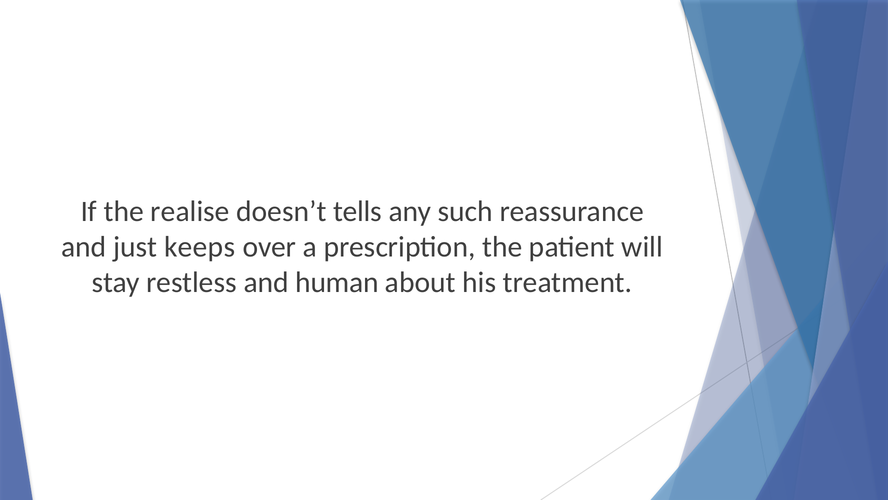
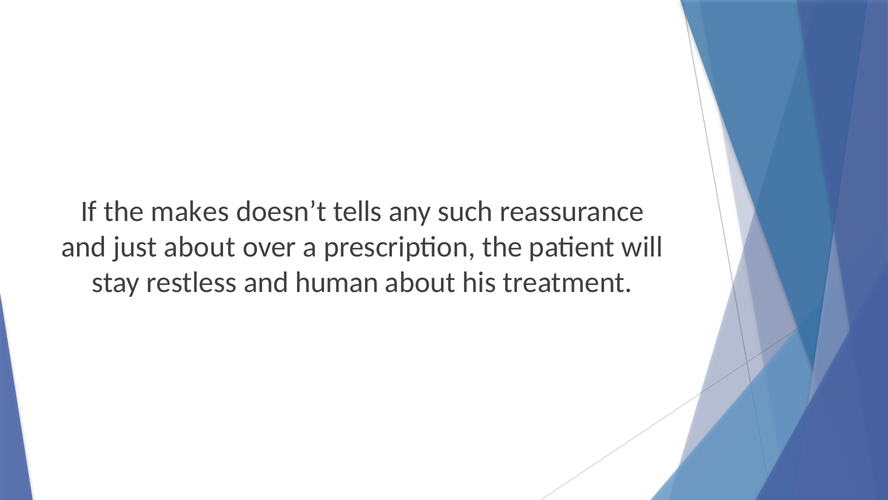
realise: realise -> makes
just keeps: keeps -> about
